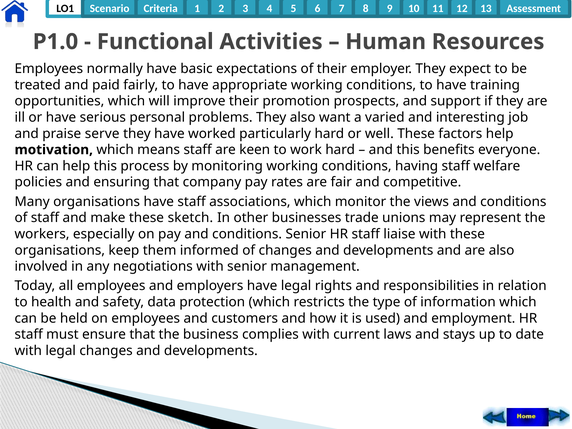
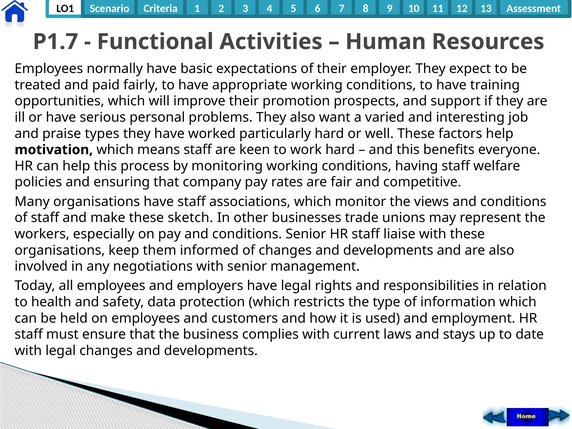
P1.0: P1.0 -> P1.7
serve: serve -> types
